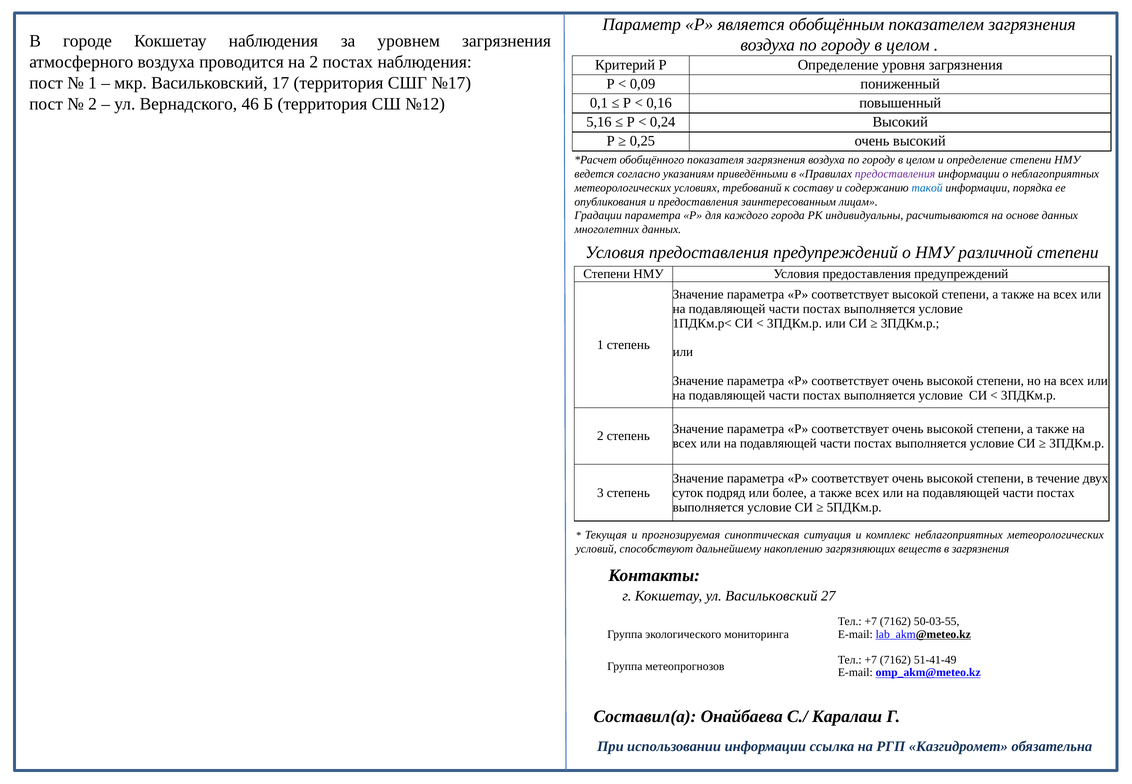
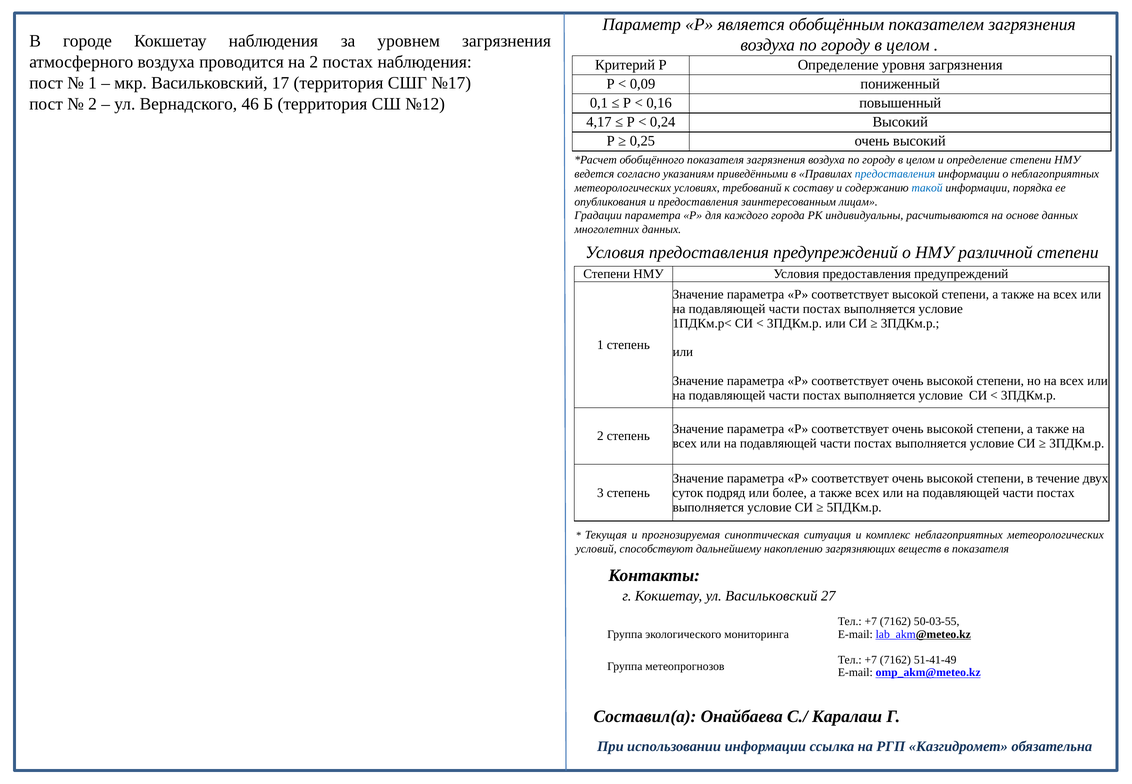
5,16: 5,16 -> 4,17
предоставления at (895, 174) colour: purple -> blue
в загрязнения: загрязнения -> показателя
